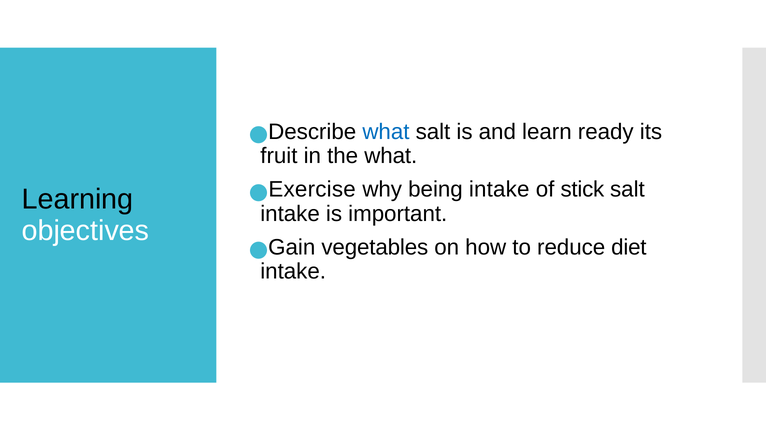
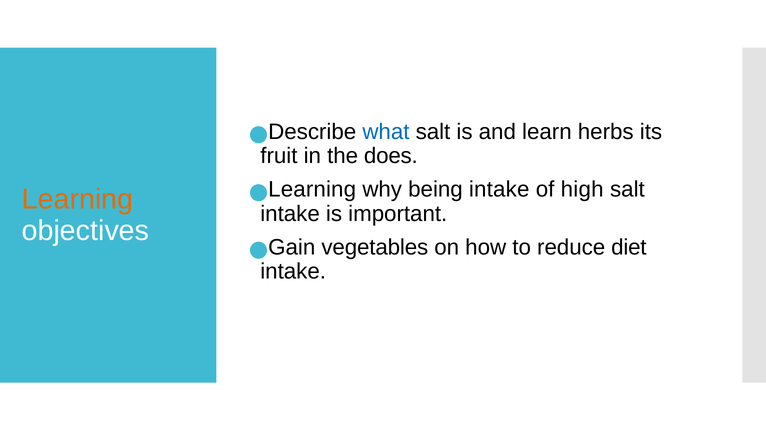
ready: ready -> herbs
the what: what -> does
Exercise at (312, 190): Exercise -> Learning
stick: stick -> high
Learning at (77, 199) colour: black -> orange
